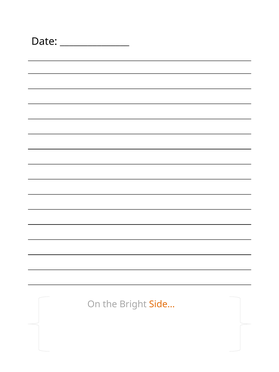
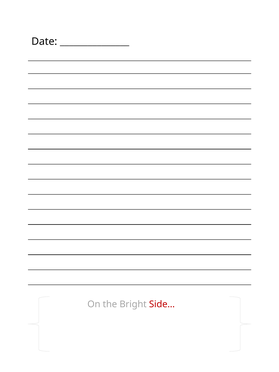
Side… colour: orange -> red
